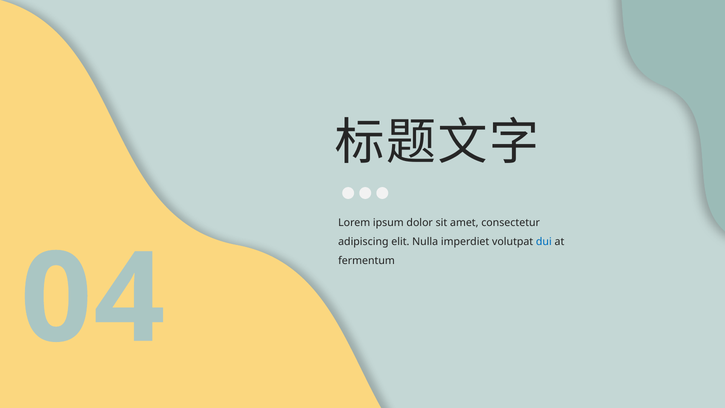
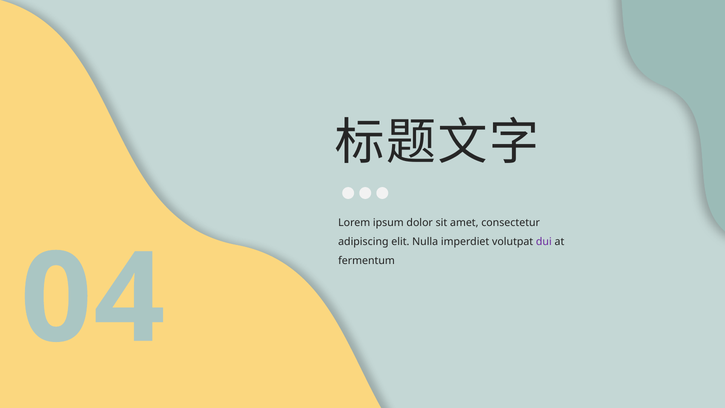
dui colour: blue -> purple
